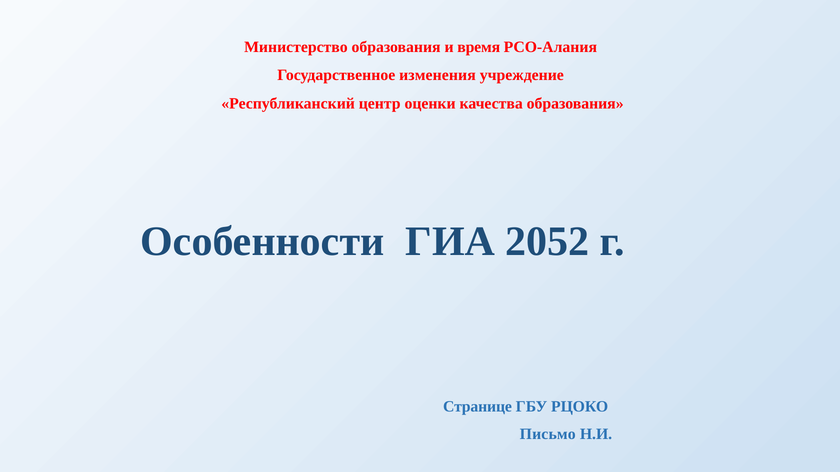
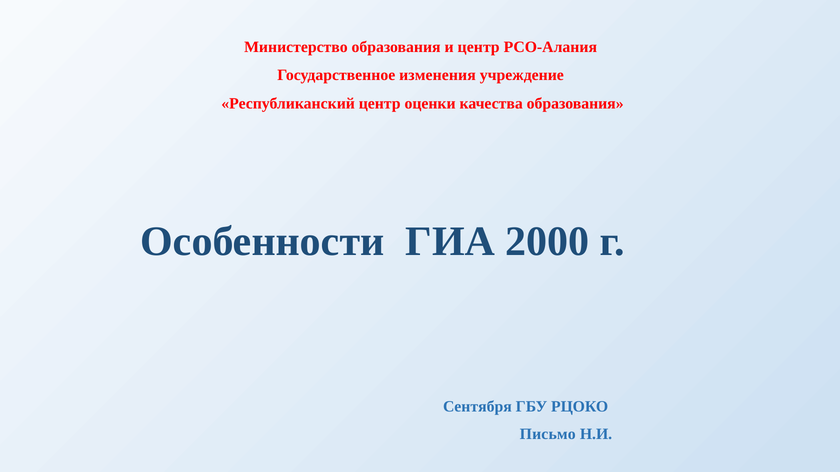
и время: время -> центр
2052: 2052 -> 2000
Странице: Странице -> Сентября
